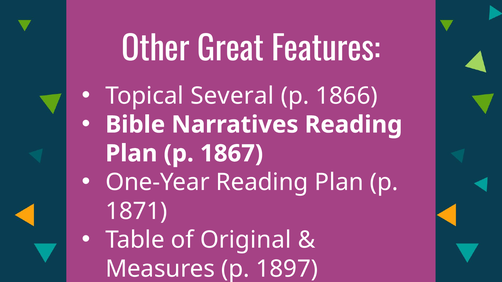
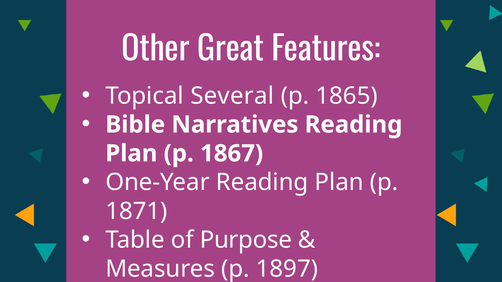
1866: 1866 -> 1865
Original: Original -> Purpose
